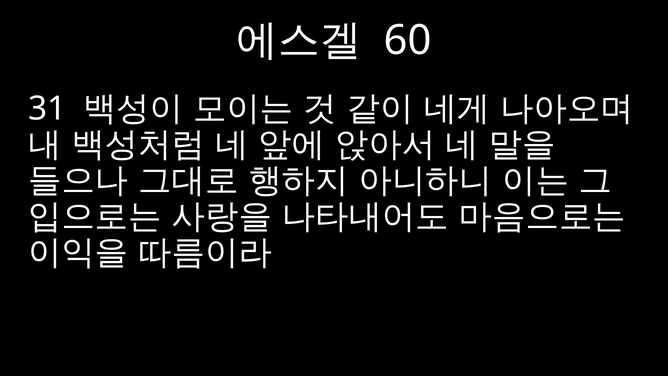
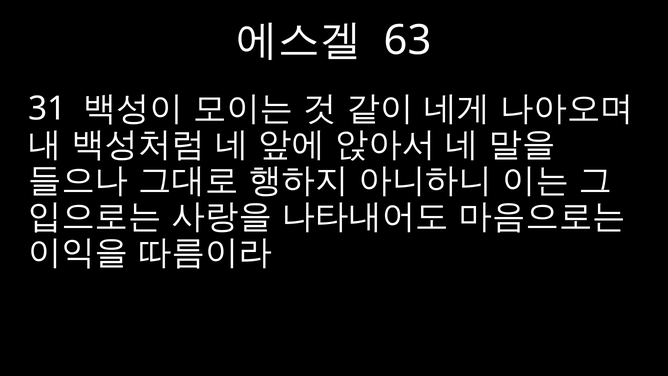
60: 60 -> 63
